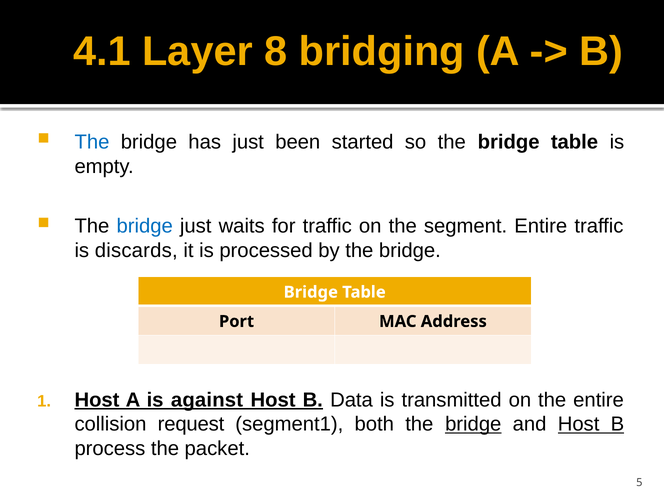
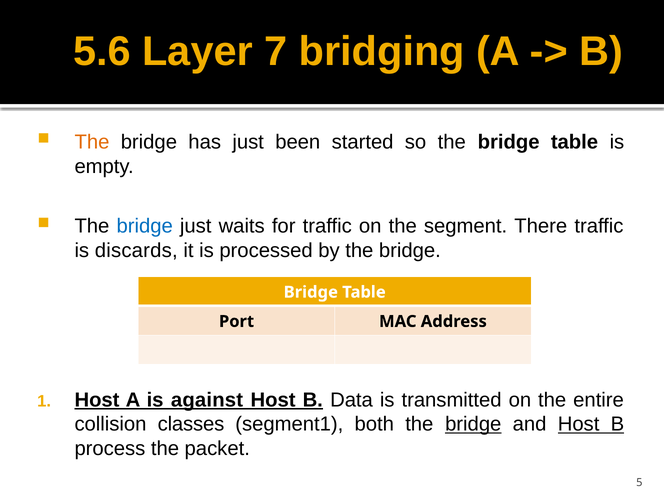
4.1: 4.1 -> 5.6
8: 8 -> 7
The at (92, 142) colour: blue -> orange
segment Entire: Entire -> There
request: request -> classes
